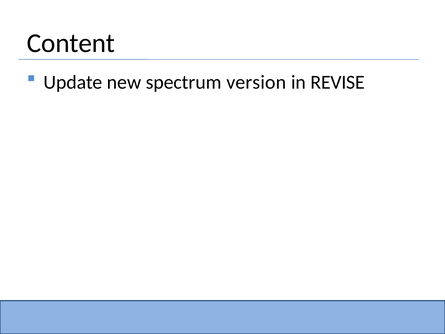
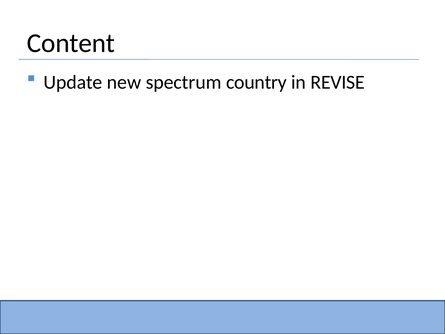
version: version -> country
